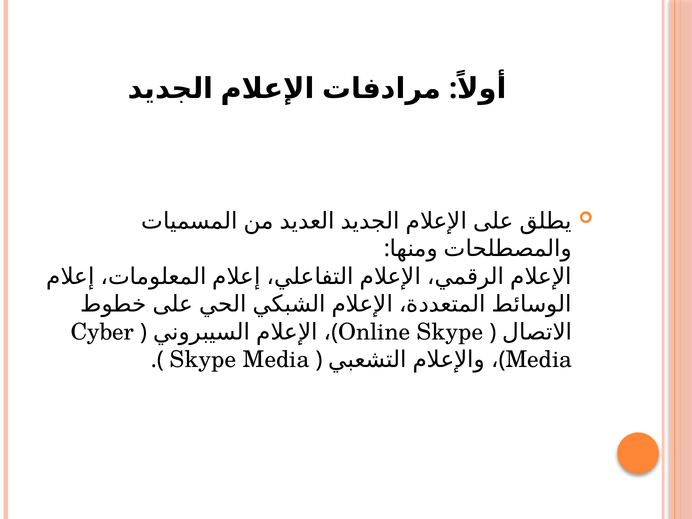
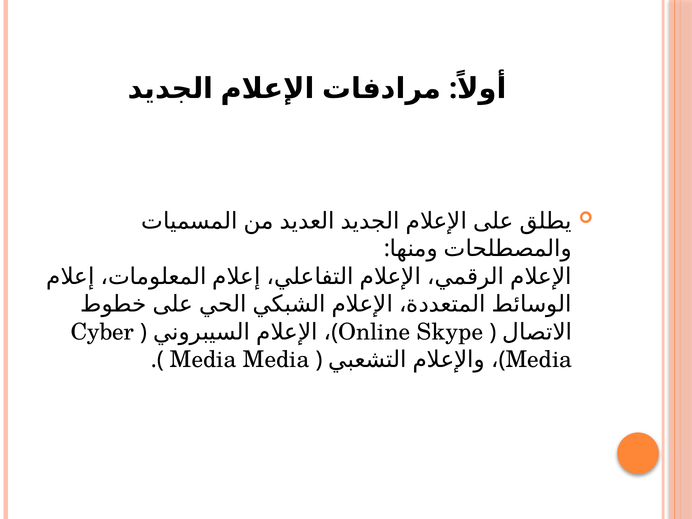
Skype at (203, 360): Skype -> Media
